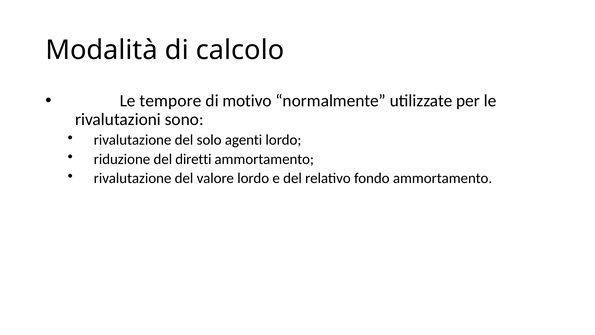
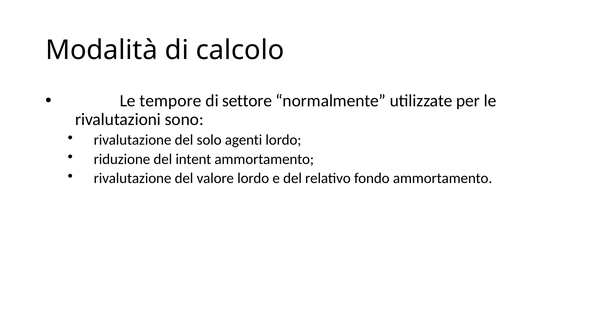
motivo: motivo -> settore
diretti: diretti -> intent
